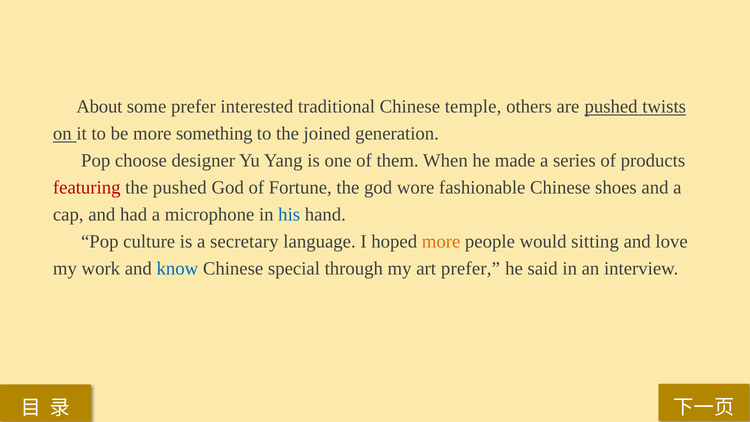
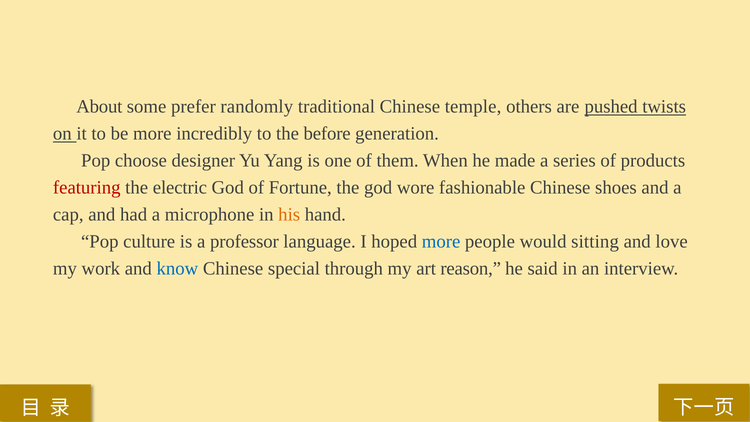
interested: interested -> randomly
something: something -> incredibly
joined: joined -> before
the pushed: pushed -> electric
his colour: blue -> orange
secretary: secretary -> professor
more at (441, 242) colour: orange -> blue
art prefer: prefer -> reason
